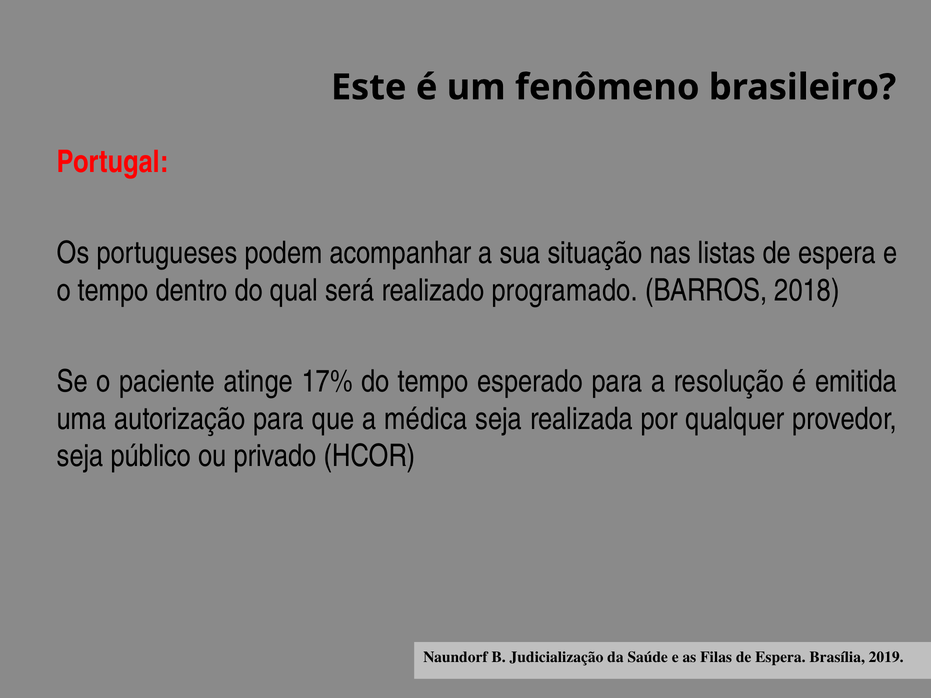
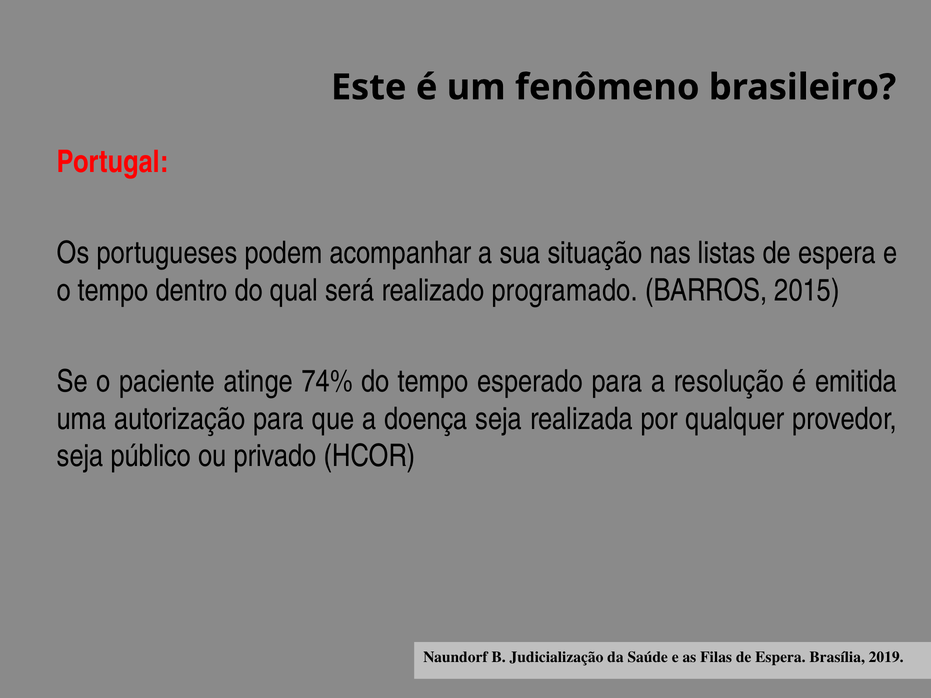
2018: 2018 -> 2015
17%: 17% -> 74%
médica: médica -> doença
